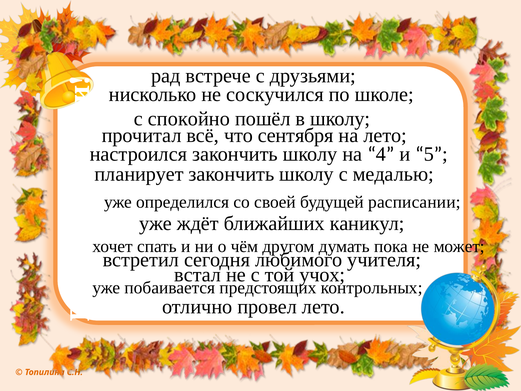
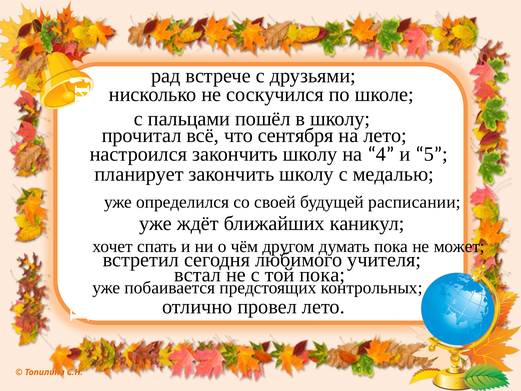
спокойно: спокойно -> пальцами
той учох: учох -> пока
